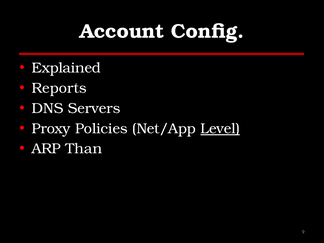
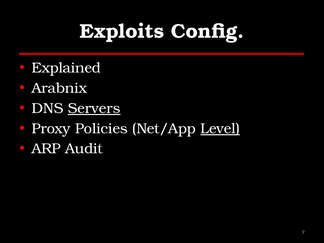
Account: Account -> Exploits
Reports: Reports -> Arabnix
Servers underline: none -> present
Than: Than -> Audit
